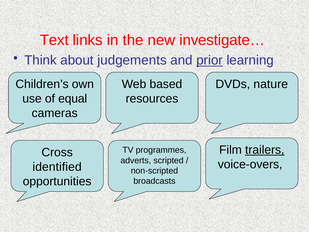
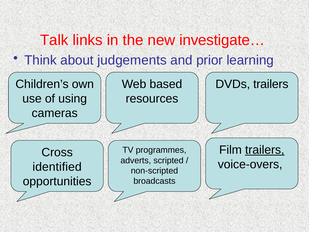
Text: Text -> Talk
prior underline: present -> none
DVDs nature: nature -> trailers
equal: equal -> using
